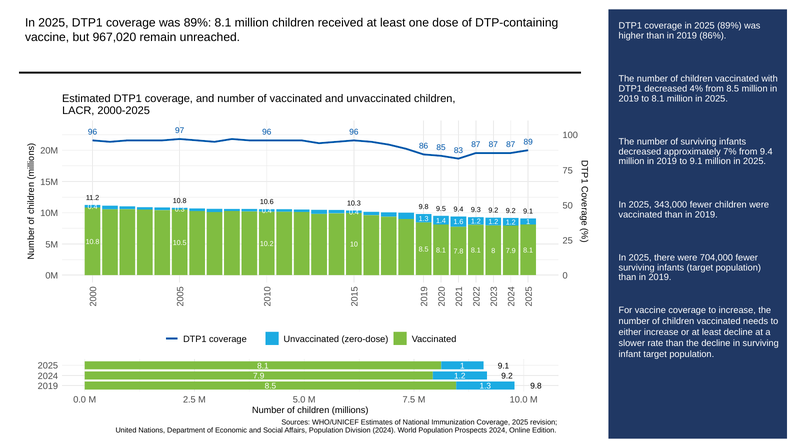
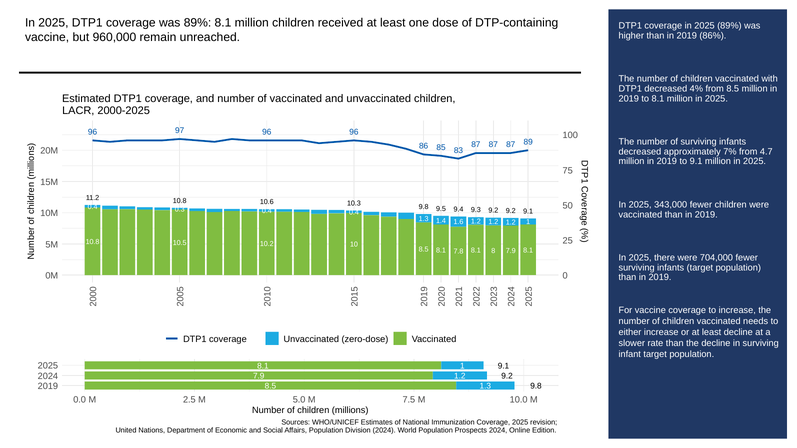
967,020: 967,020 -> 960,000
from 9.4: 9.4 -> 4.7
